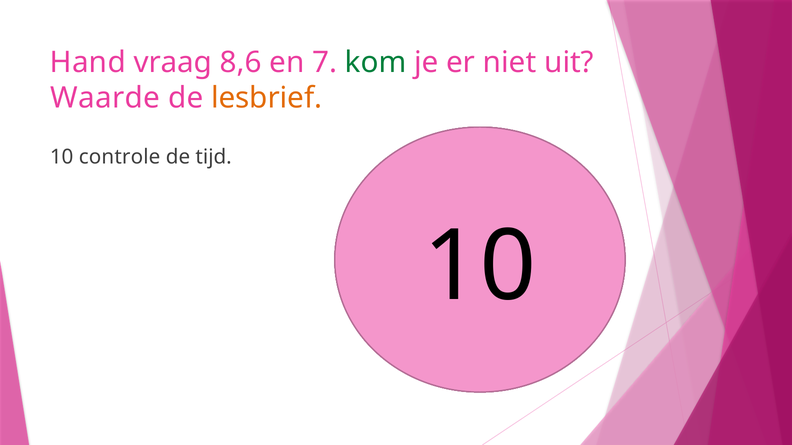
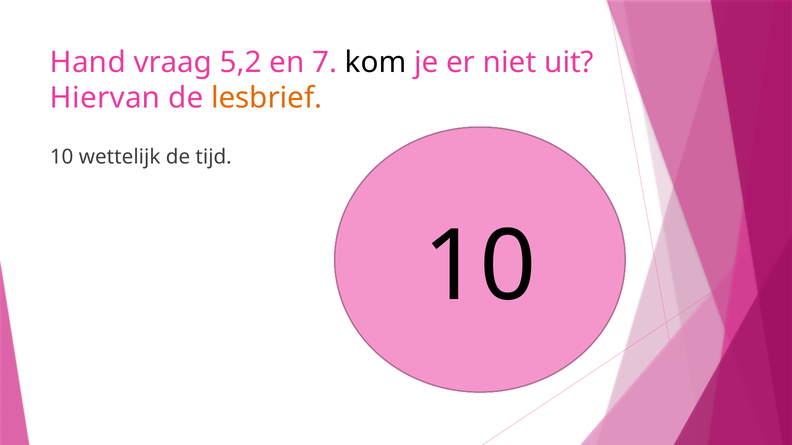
8,6: 8,6 -> 5,2
kom colour: green -> black
Waarde: Waarde -> Hiervan
controle: controle -> wettelijk
